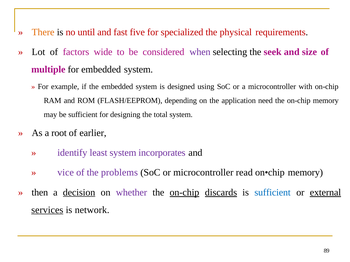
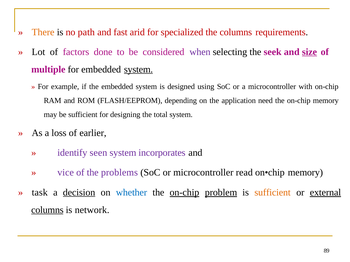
until: until -> path
five: five -> arid
the physical: physical -> columns
wide: wide -> done
size underline: none -> present
system at (138, 70) underline: none -> present
root: root -> loss
least: least -> seen
then: then -> task
whether colour: purple -> blue
discards: discards -> problem
sufficient at (273, 193) colour: blue -> orange
services at (47, 210): services -> columns
